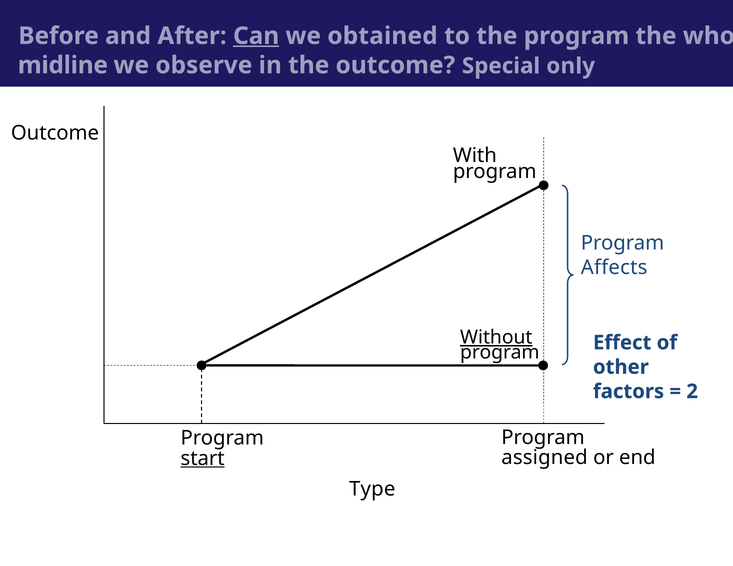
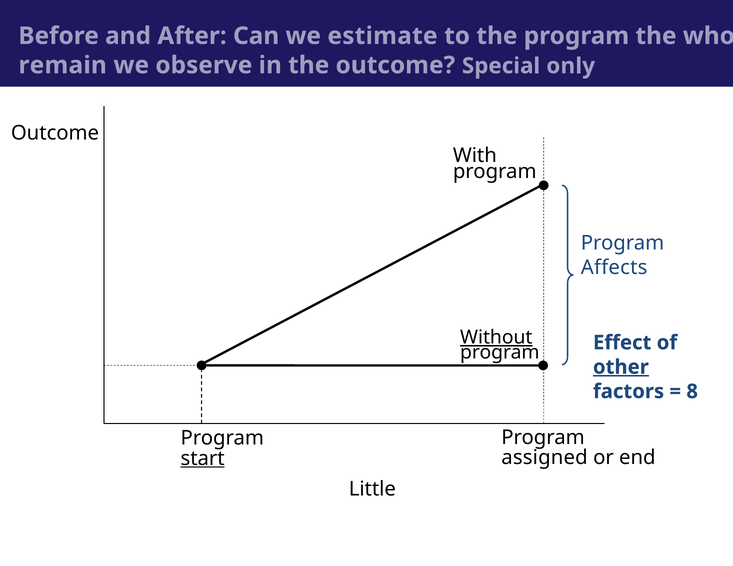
Can underline: present -> none
obtained: obtained -> estimate
midline: midline -> remain
other underline: none -> present
2: 2 -> 8
Type: Type -> Little
